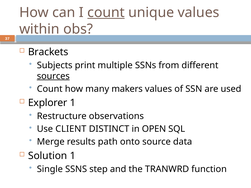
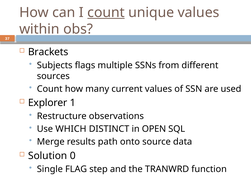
print: print -> flags
sources underline: present -> none
makers: makers -> current
CLIENT: CLIENT -> WHICH
Solution 1: 1 -> 0
Single SSNS: SSNS -> FLAG
